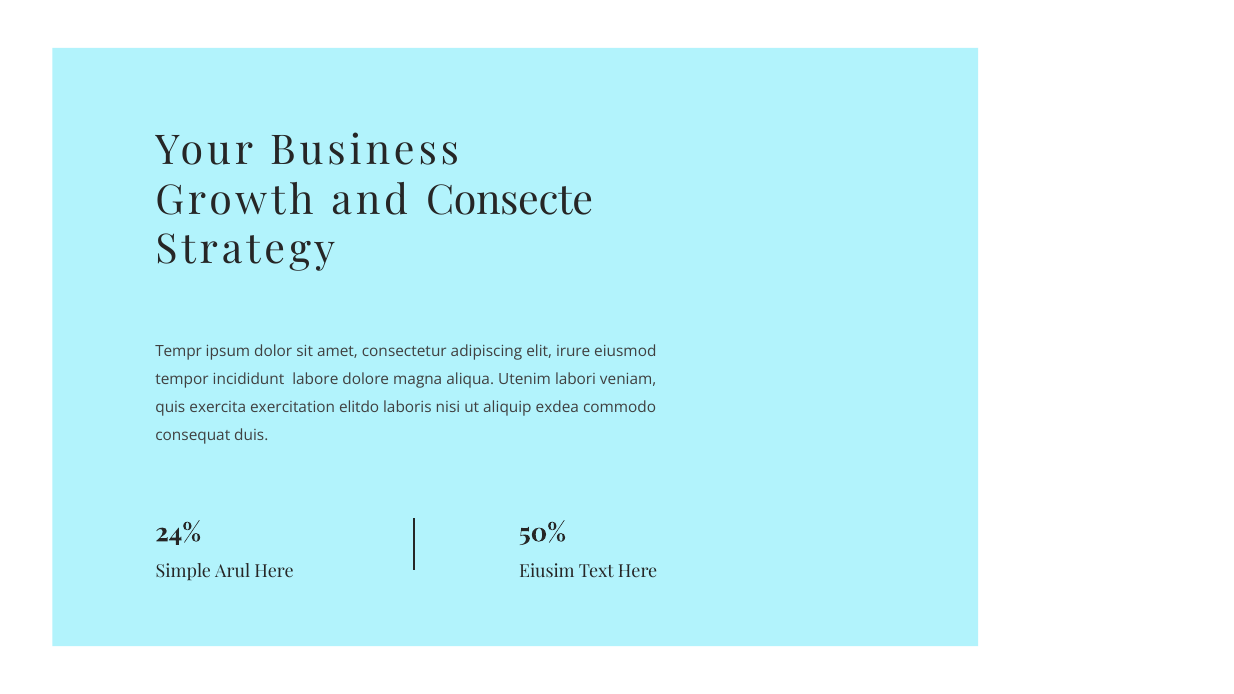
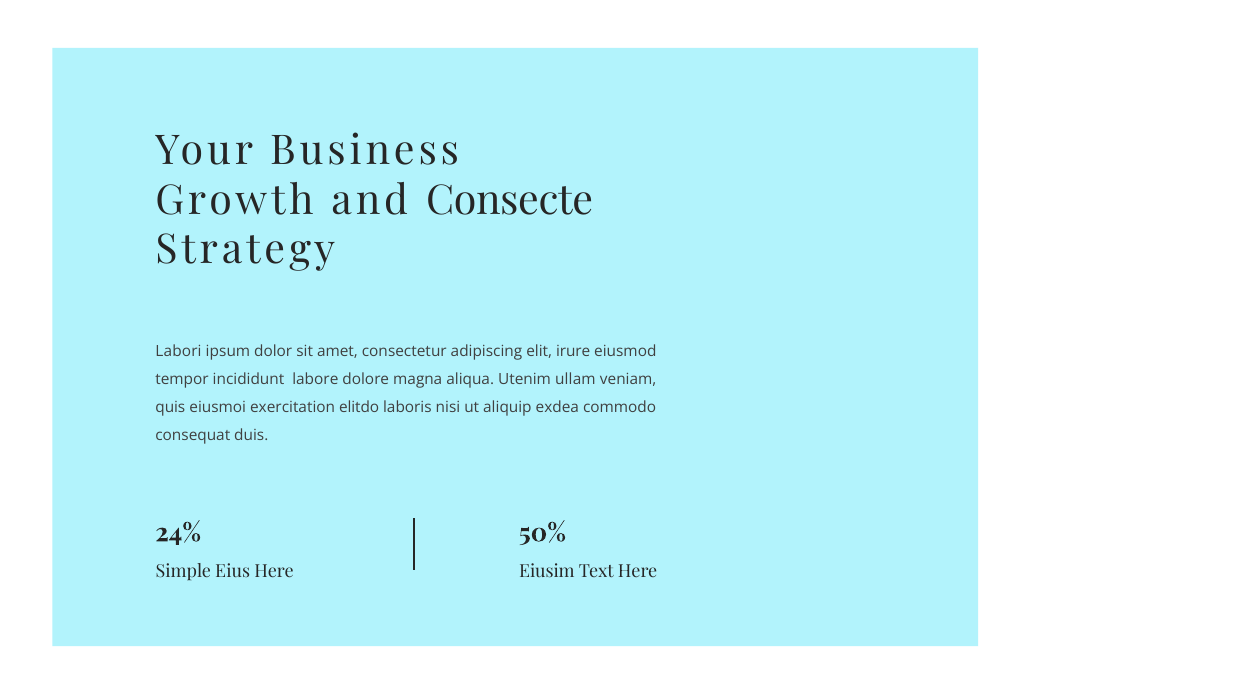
Tempr: Tempr -> Labori
labori: labori -> ullam
exercita: exercita -> eiusmoi
Arul: Arul -> Eius
